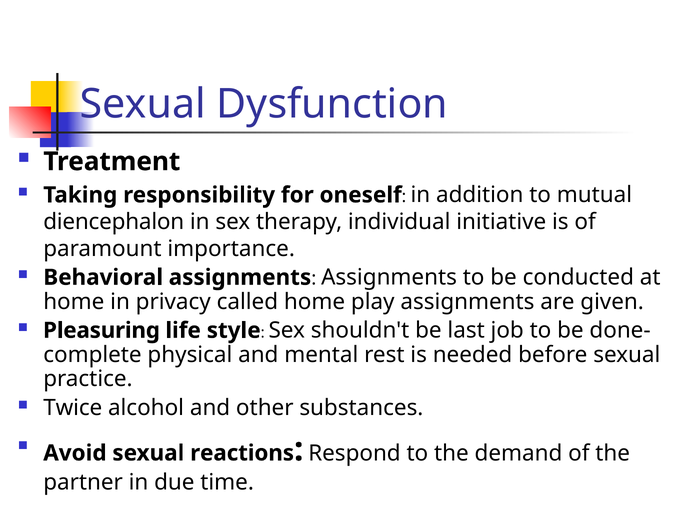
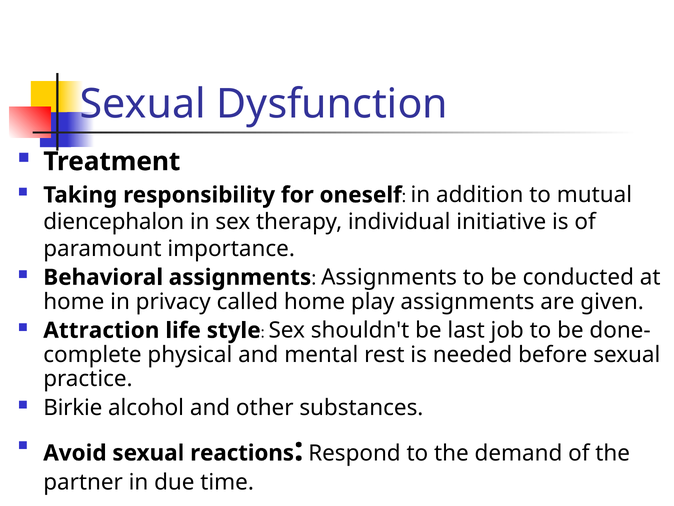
Pleasuring: Pleasuring -> Attraction
Twice: Twice -> Birkie
